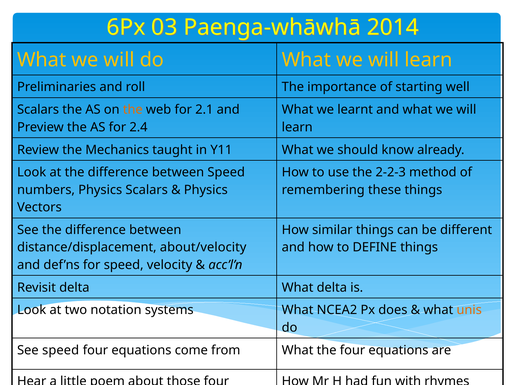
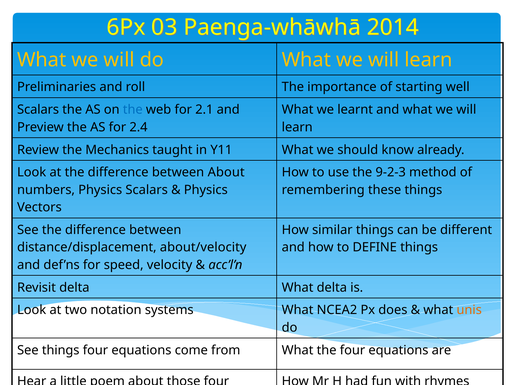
the at (133, 110) colour: orange -> blue
between Speed: Speed -> About
2-2-3: 2-2-3 -> 9-2-3
See speed: speed -> things
